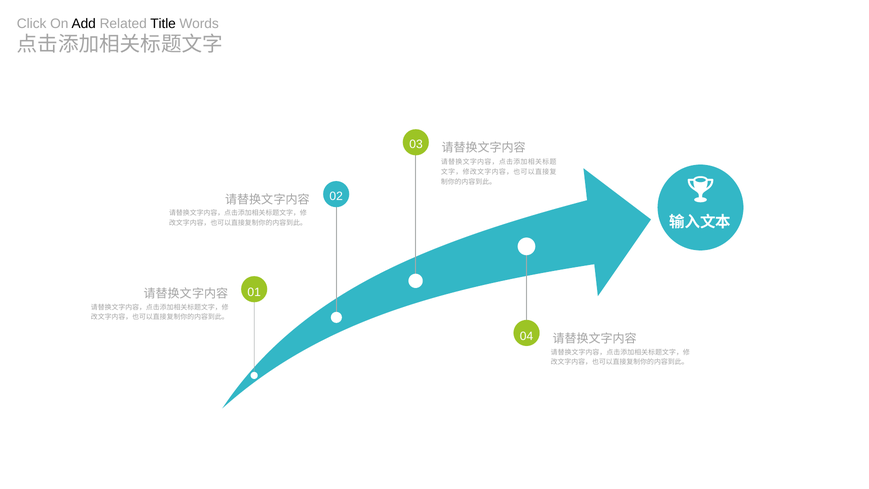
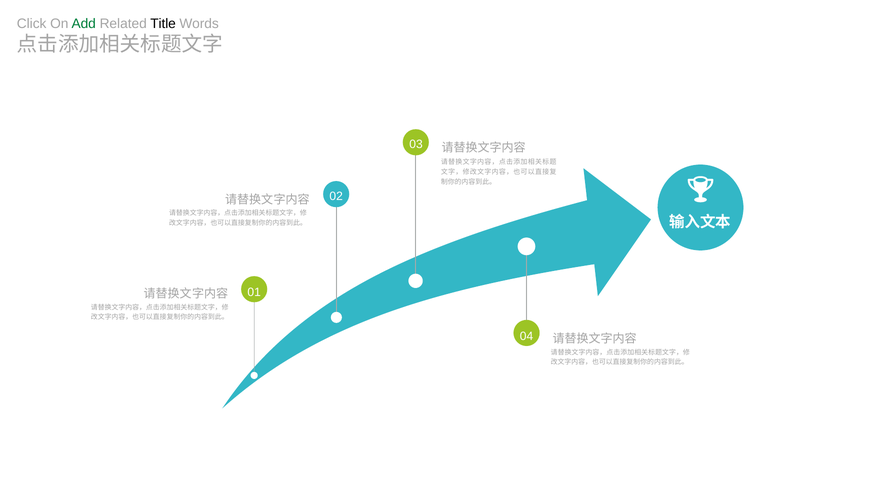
Add colour: black -> green
